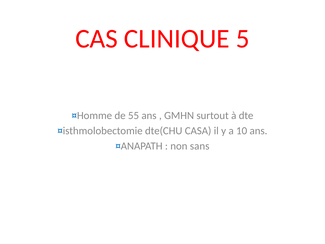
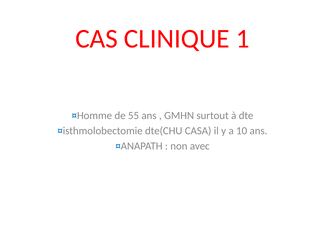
5: 5 -> 1
sans: sans -> avec
